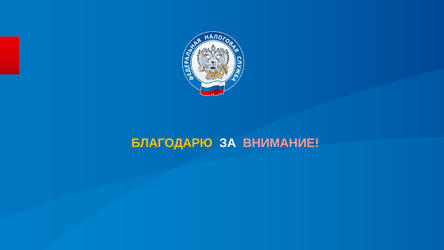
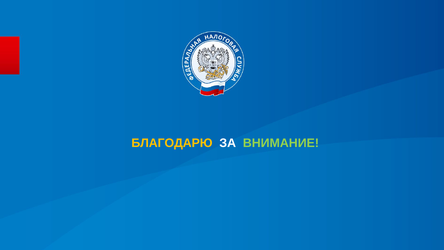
ВНИМАНИЕ colour: pink -> light green
